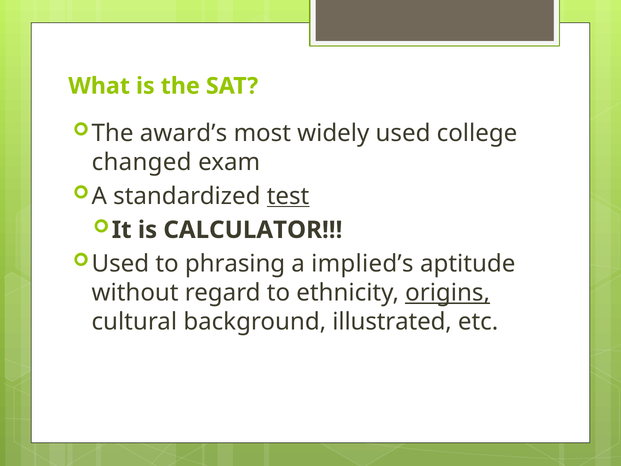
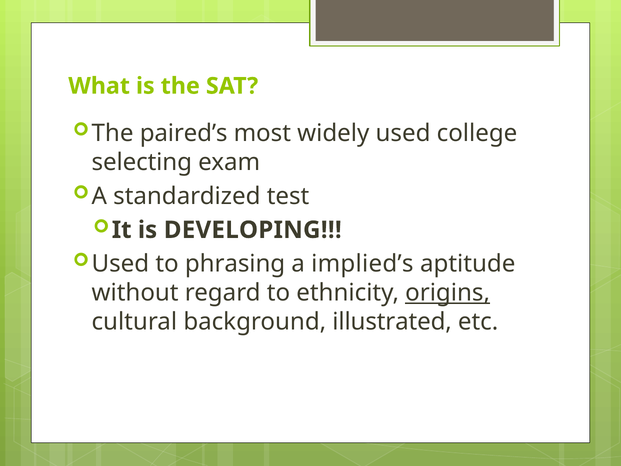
award’s: award’s -> paired’s
changed: changed -> selecting
test underline: present -> none
CALCULATOR: CALCULATOR -> DEVELOPING
